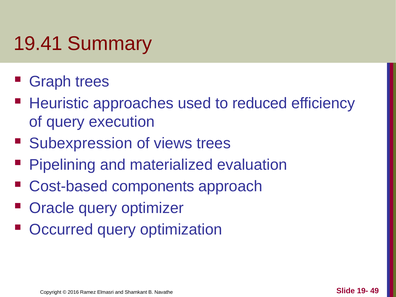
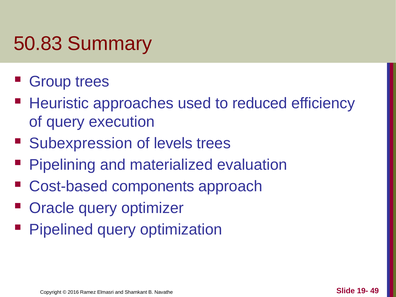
19.41: 19.41 -> 50.83
Graph: Graph -> Group
views: views -> levels
Occurred: Occurred -> Pipelined
